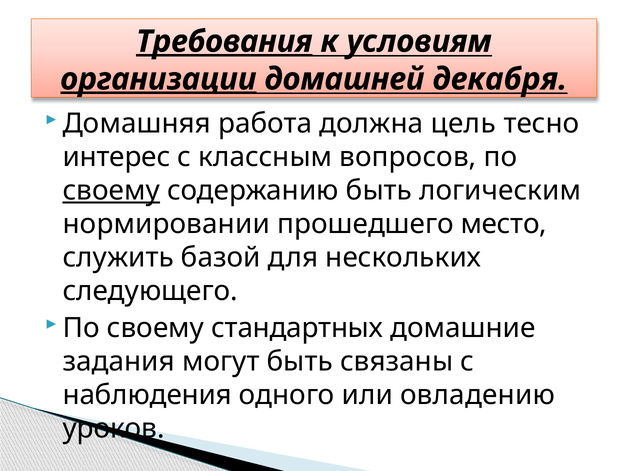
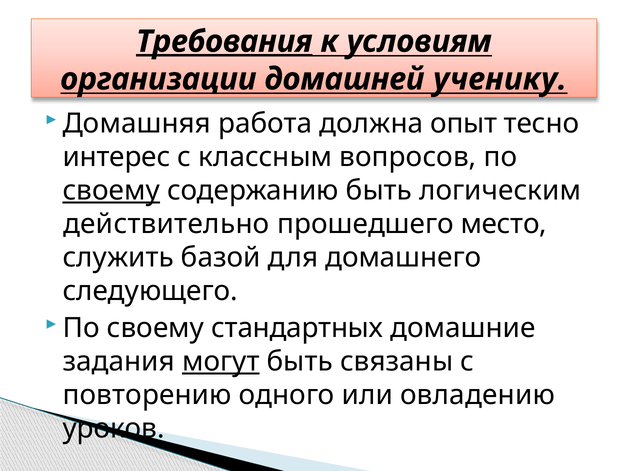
организации underline: present -> none
декабря: декабря -> ученику
цель: цель -> опыт
нормировании: нормировании -> действительно
нескольких: нескольких -> домашнего
могут underline: none -> present
наблюдения: наблюдения -> повторению
